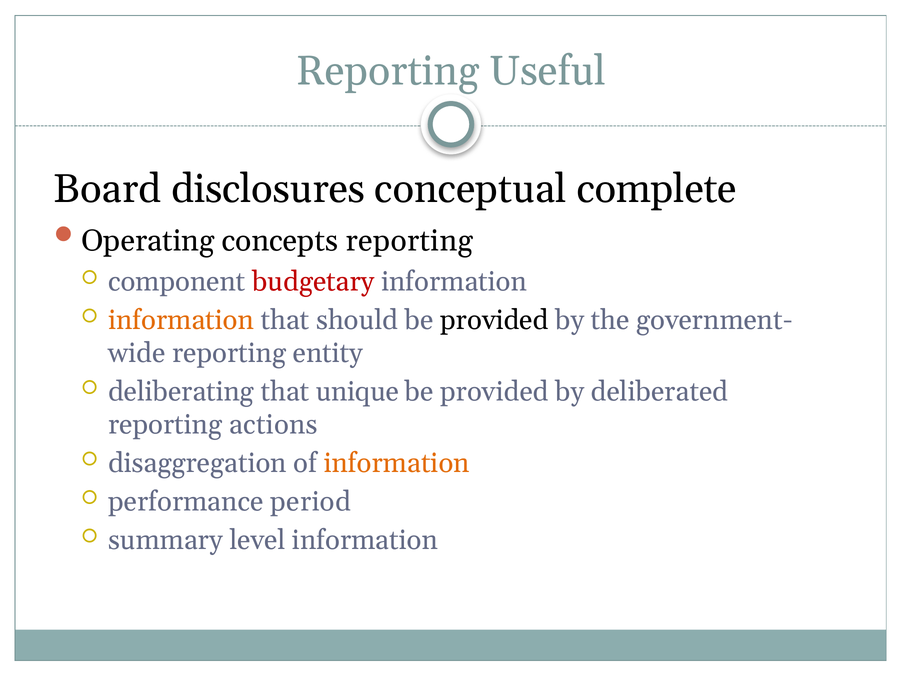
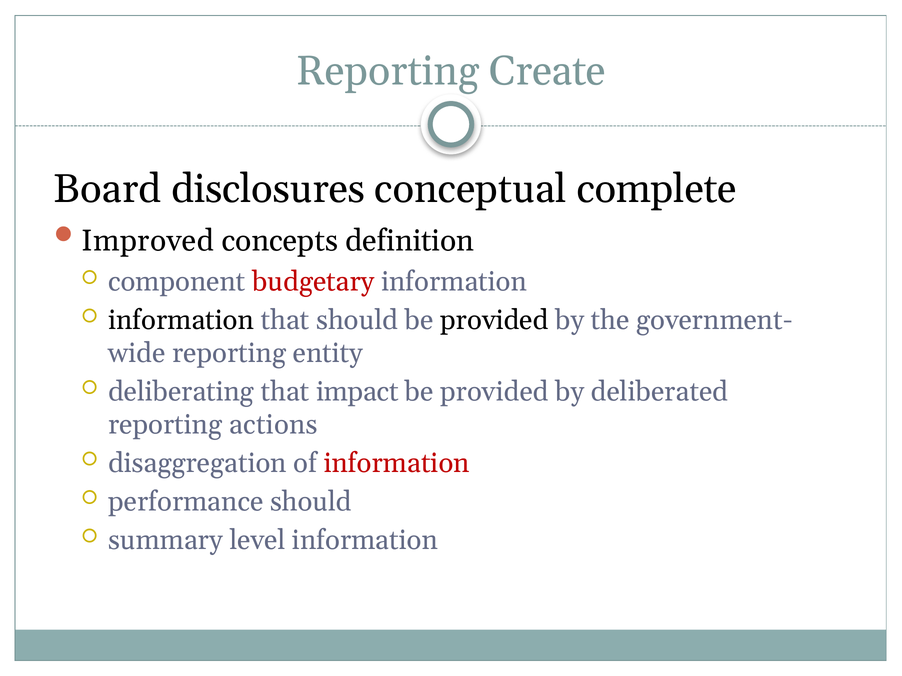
Useful: Useful -> Create
Operating: Operating -> Improved
concepts reporting: reporting -> definition
information at (181, 320) colour: orange -> black
unique: unique -> impact
information at (397, 463) colour: orange -> red
performance period: period -> should
